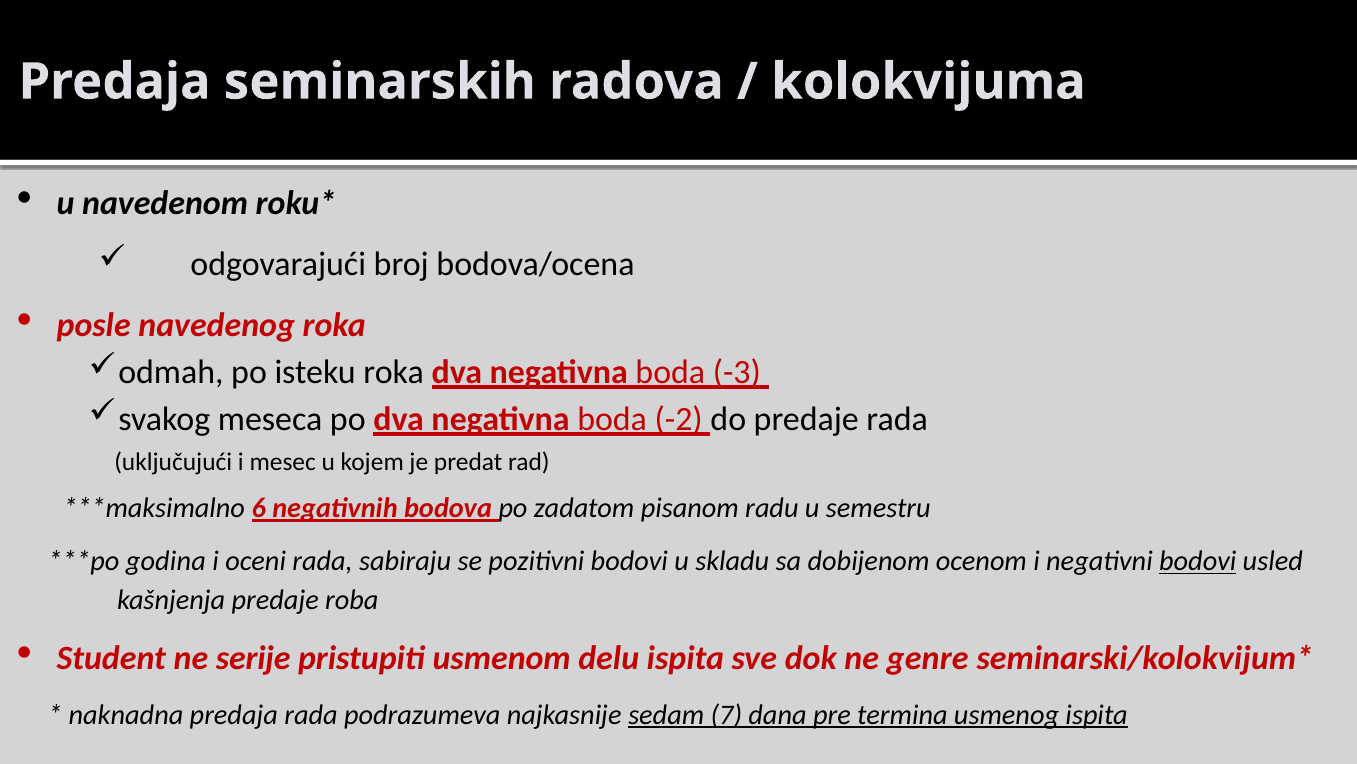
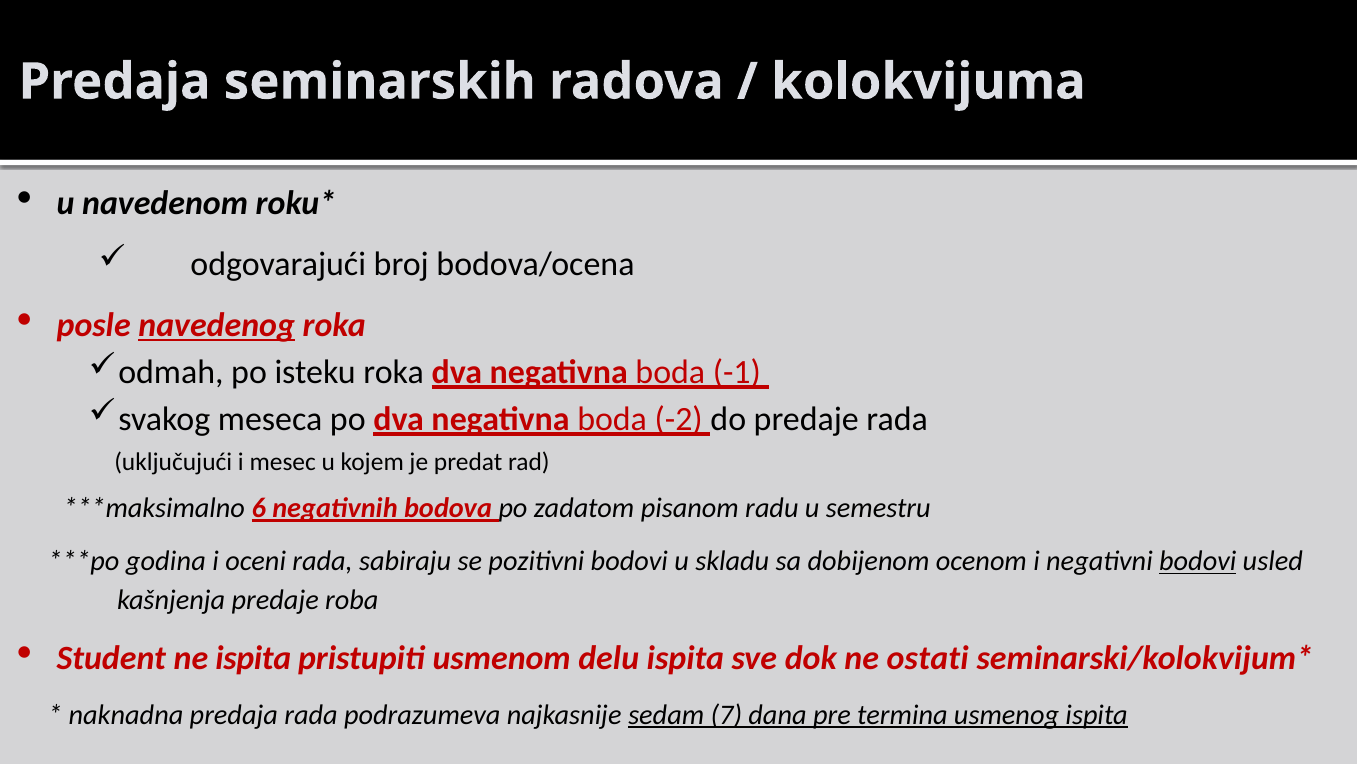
navedenog underline: none -> present
-3: -3 -> -1
ne serije: serije -> ispita
genre: genre -> ostati
